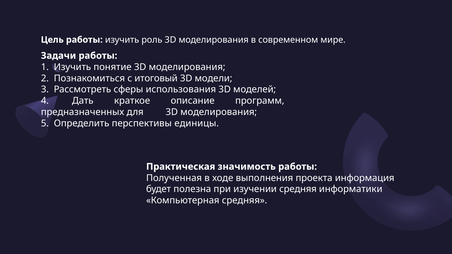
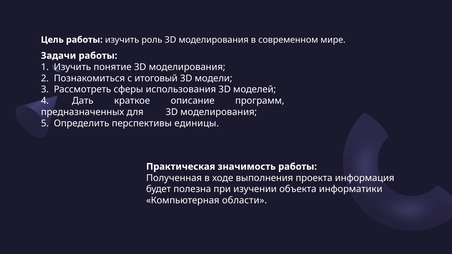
изучении средняя: средняя -> объекта
Компьютерная средняя: средняя -> области
